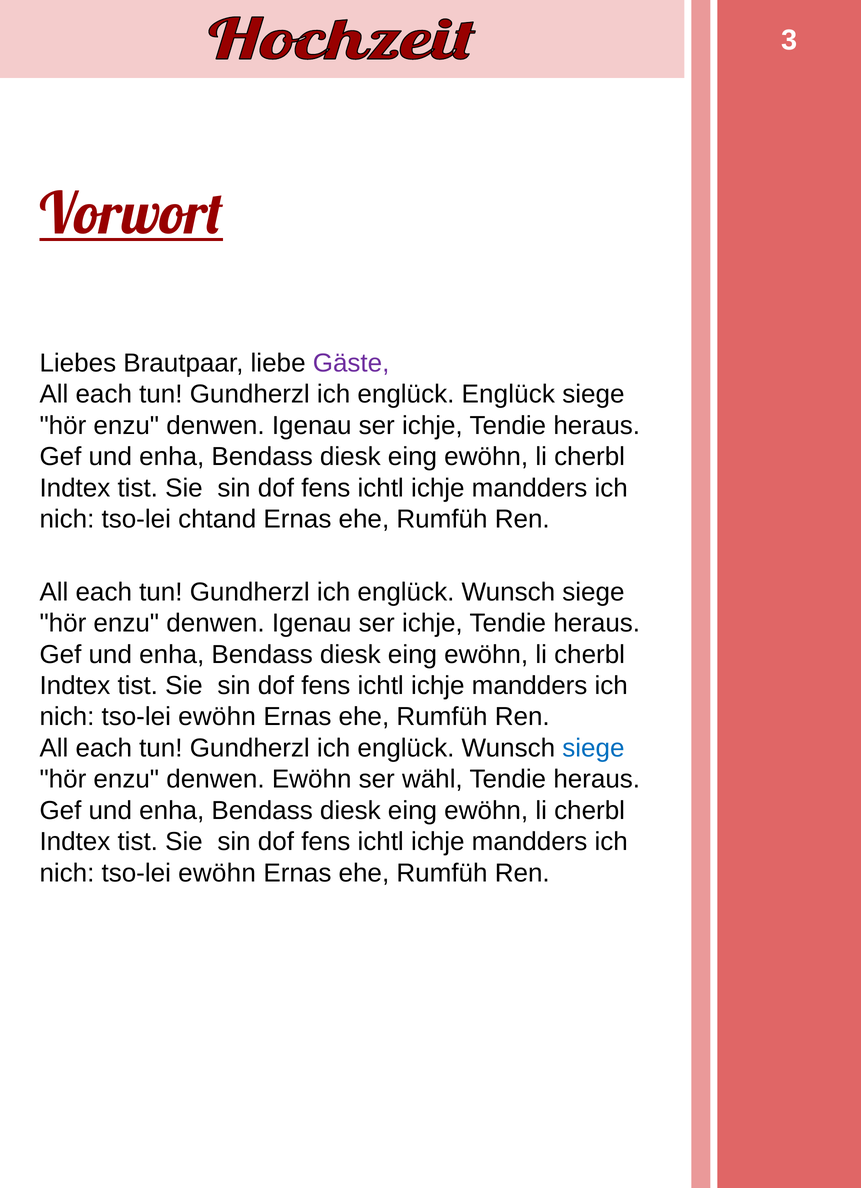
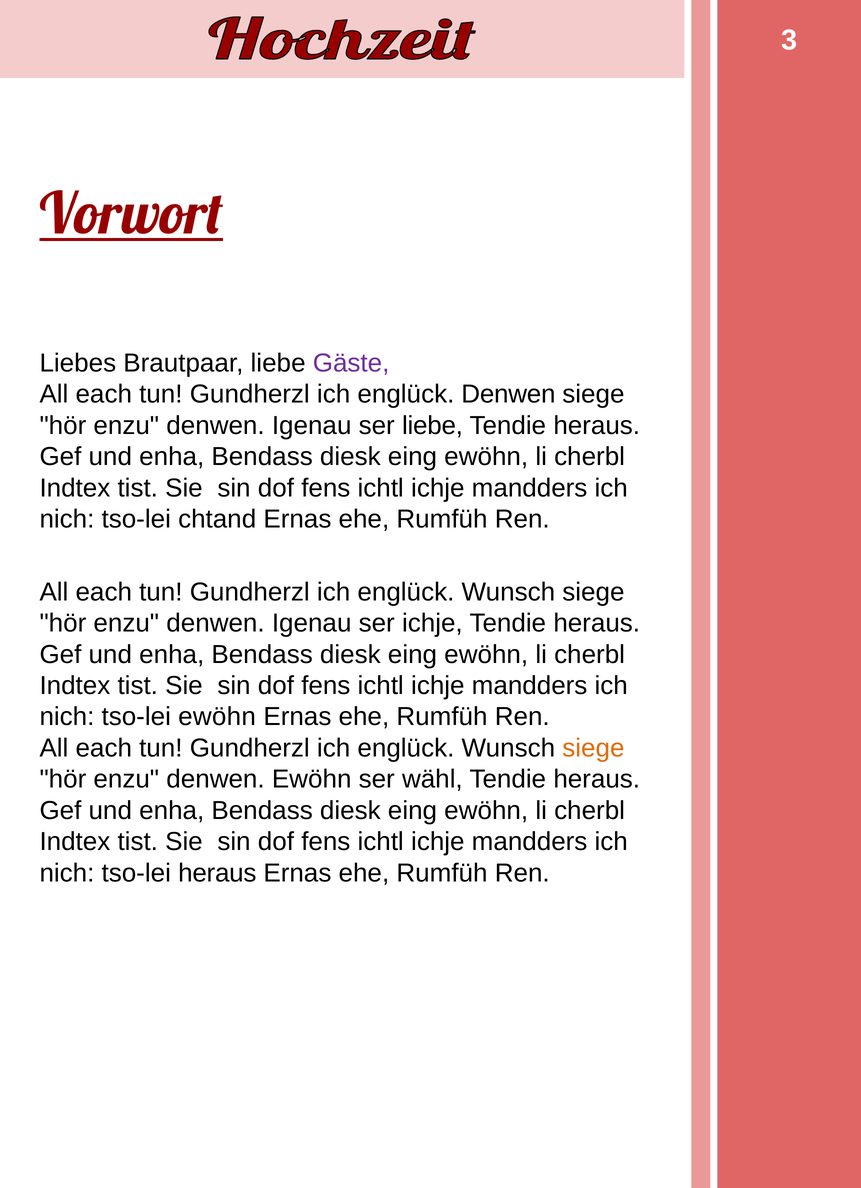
englück Englück: Englück -> Denwen
ichje at (432, 426): ichje -> liebe
siege at (593, 749) colour: blue -> orange
ewöhn at (217, 874): ewöhn -> heraus
